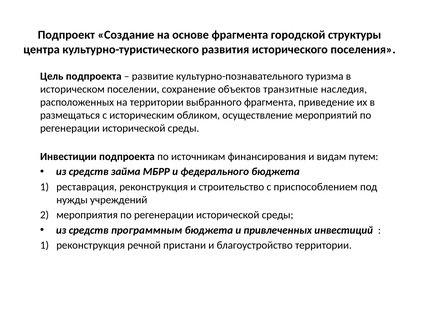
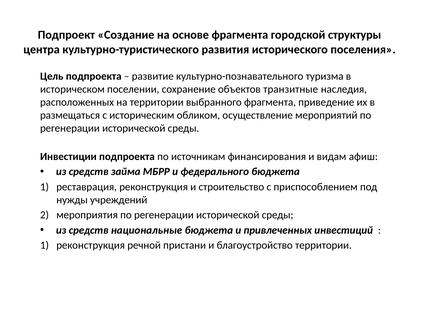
путем: путем -> афиш
программным: программным -> национальные
